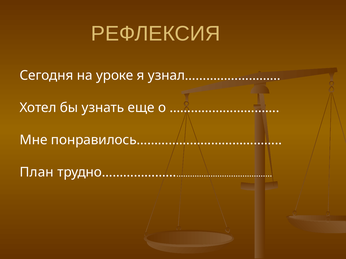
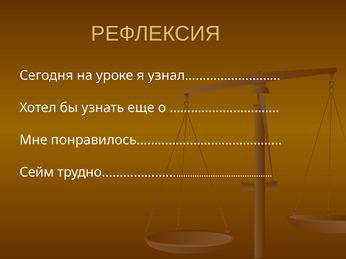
План: План -> Сейм
